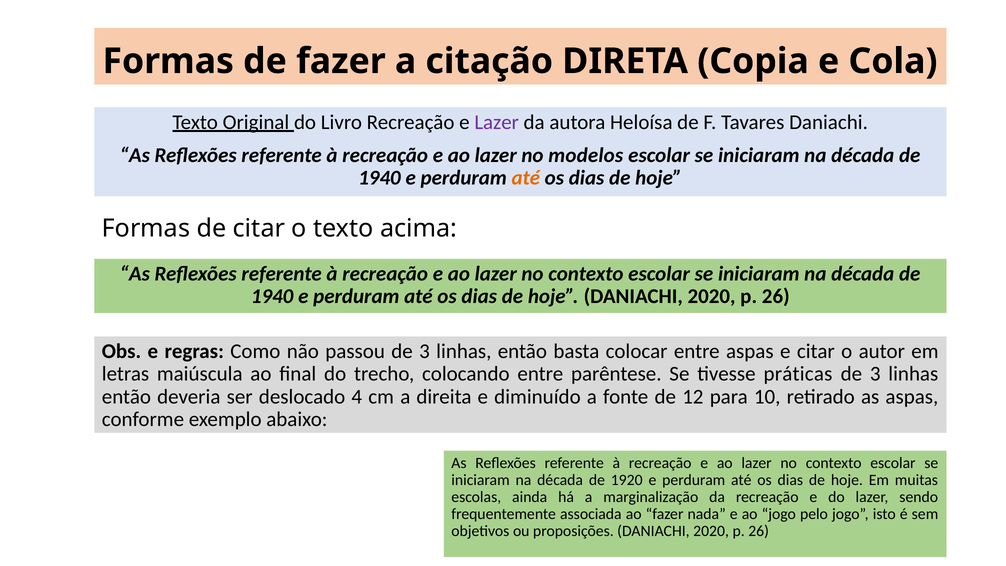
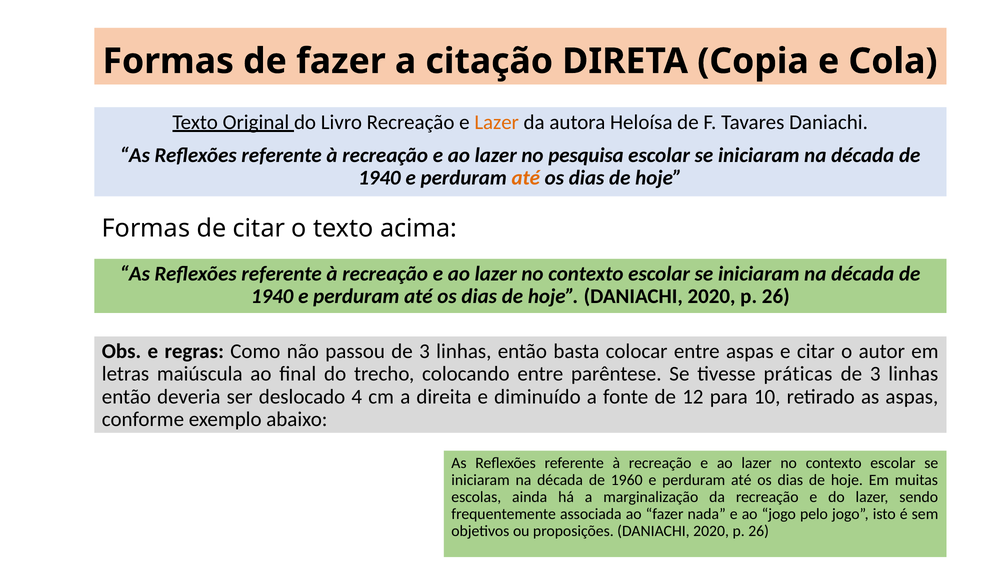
Lazer at (497, 122) colour: purple -> orange
modelos: modelos -> pesquisa
1920: 1920 -> 1960
